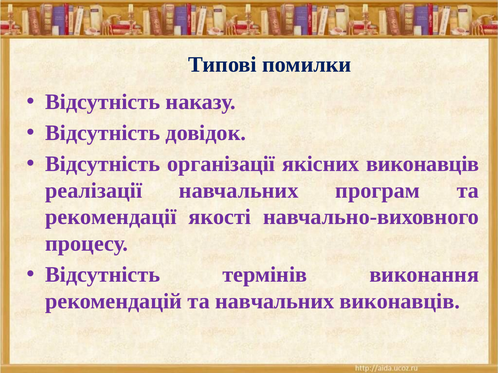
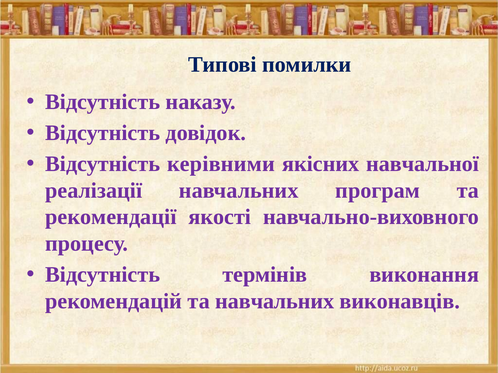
організації: організації -> керівними
якісних виконавців: виконавців -> навчальної
